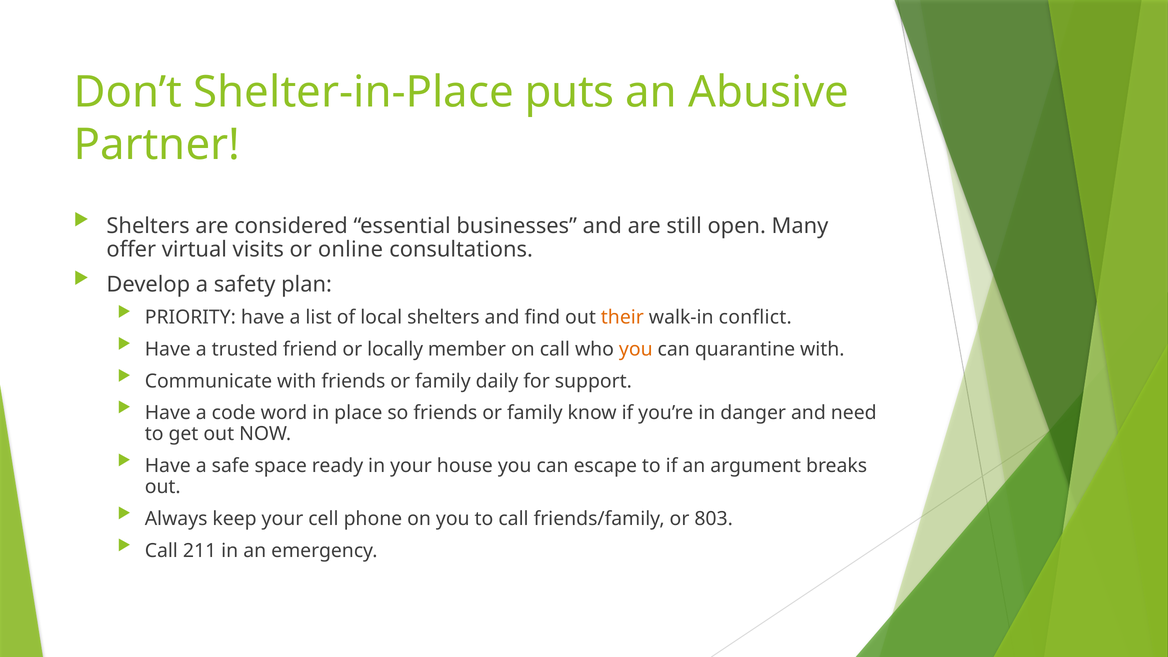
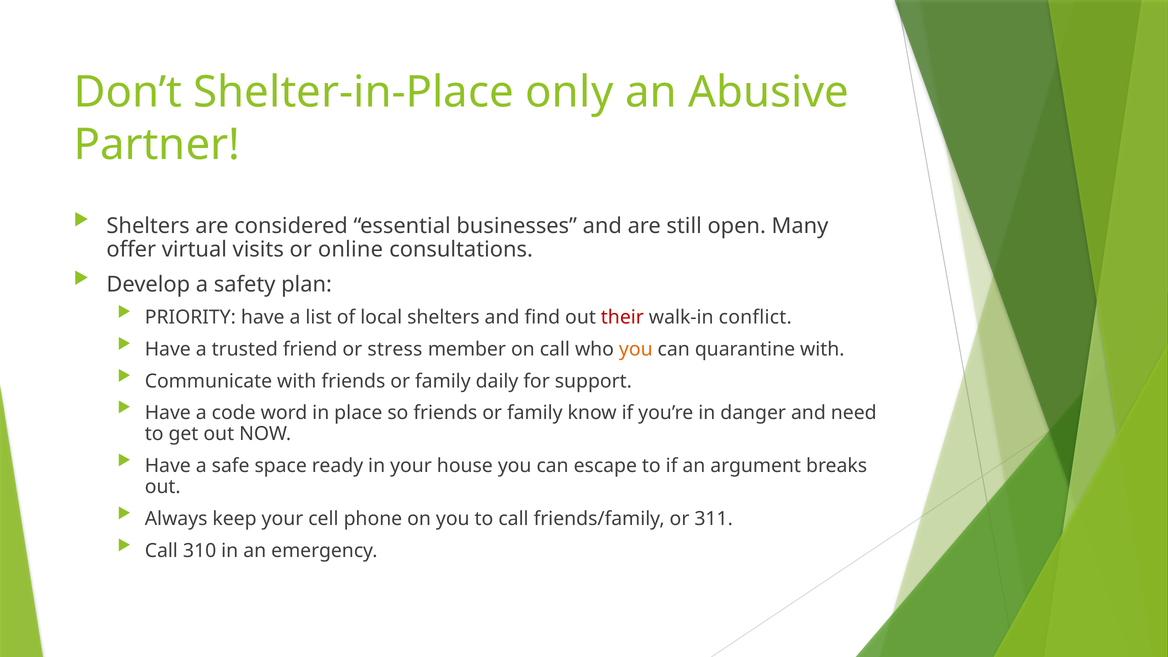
puts: puts -> only
their colour: orange -> red
locally: locally -> stress
803: 803 -> 311
211: 211 -> 310
